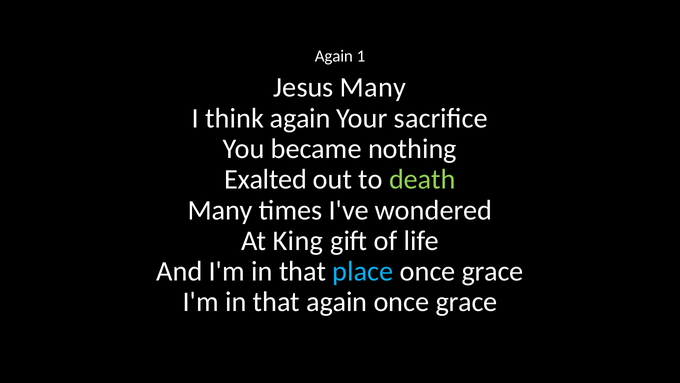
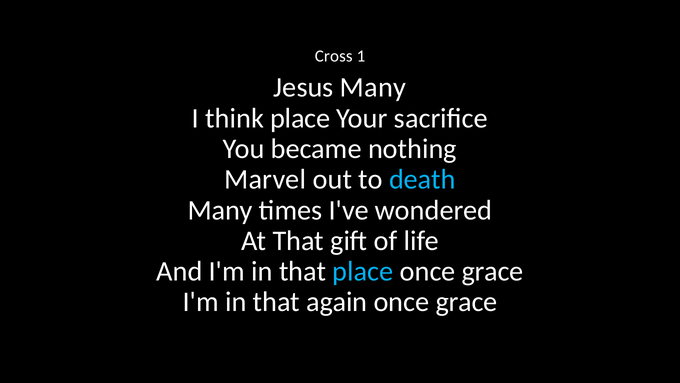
Again at (334, 56): Again -> Cross
think again: again -> place
Exalted: Exalted -> Marvel
death colour: light green -> light blue
At King: King -> That
